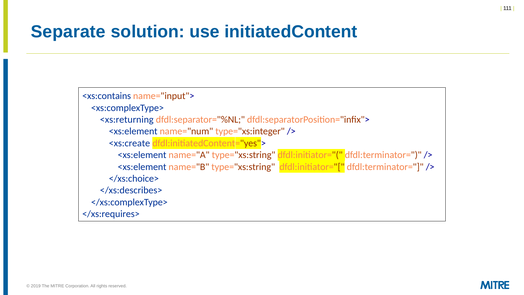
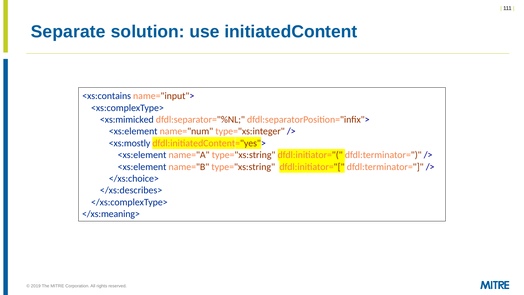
<xs:returning: <xs:returning -> <xs:mimicked
<xs:create: <xs:create -> <xs:mostly
</xs:requires>: </xs:requires> -> </xs:meaning>
